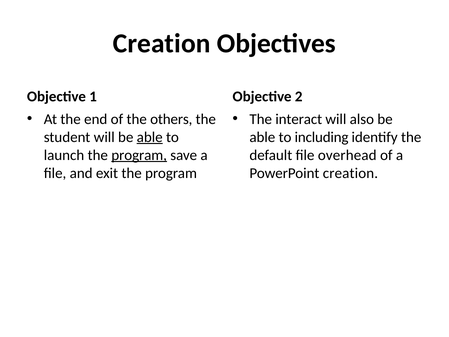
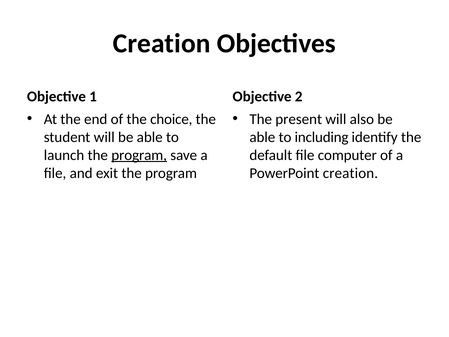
others: others -> choice
interact: interact -> present
able at (150, 137) underline: present -> none
overhead: overhead -> computer
